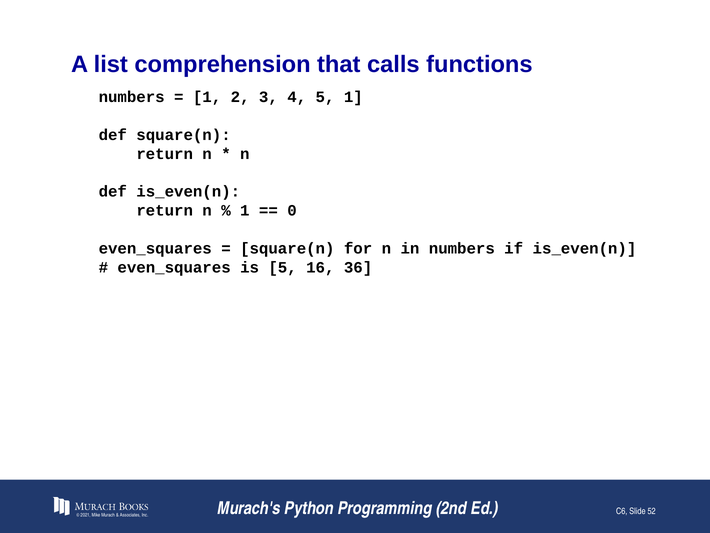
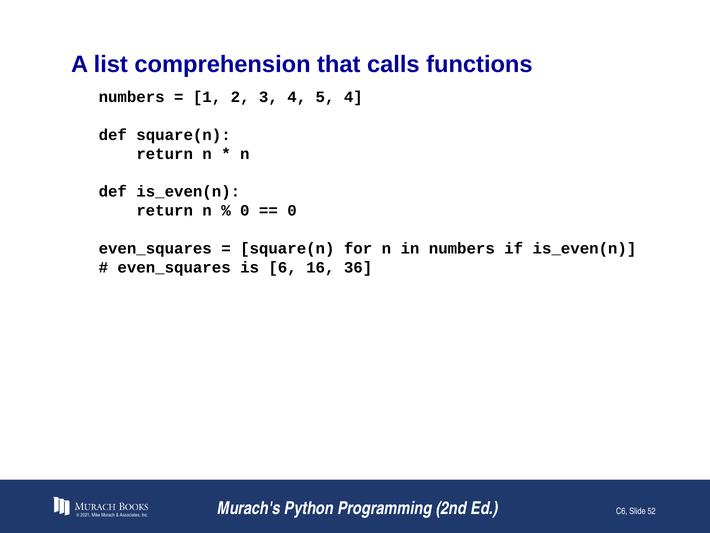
5 1: 1 -> 4
1 at (245, 210): 1 -> 0
is 5: 5 -> 6
